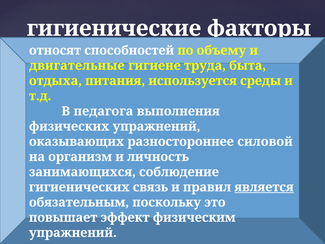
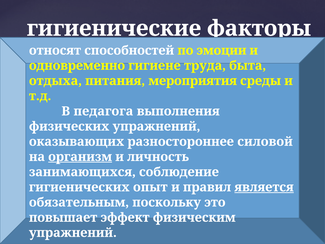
объему: объему -> эмоции
двигательные: двигательные -> одновременно
используется: используется -> мероприятия
организм underline: none -> present
связь: связь -> опыт
